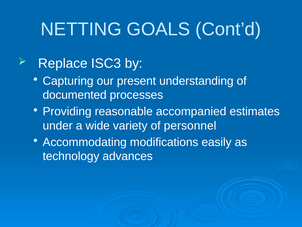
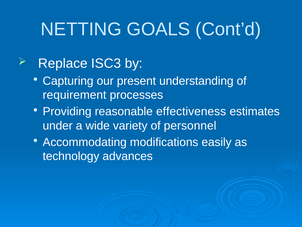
documented: documented -> requirement
accompanied: accompanied -> effectiveness
